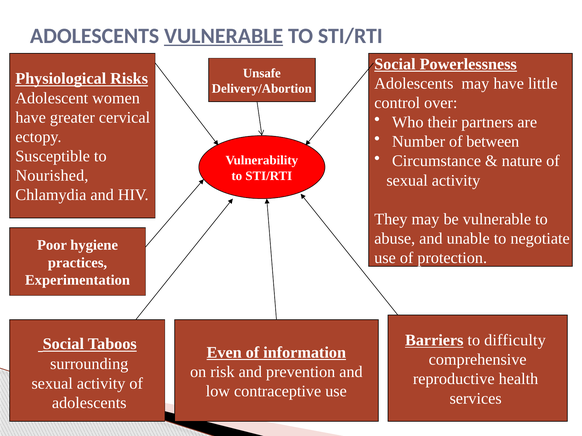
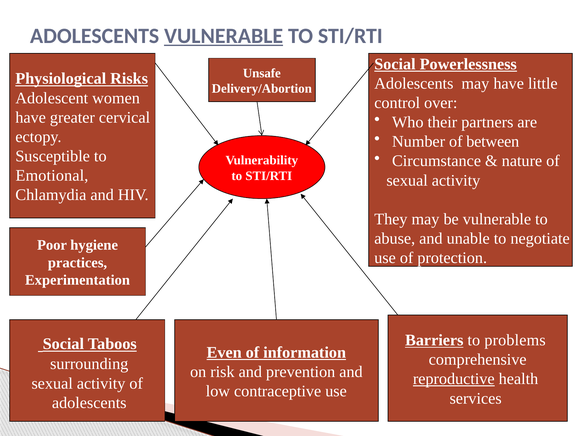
Nourished: Nourished -> Emotional
difficulty: difficulty -> problems
reproductive underline: none -> present
